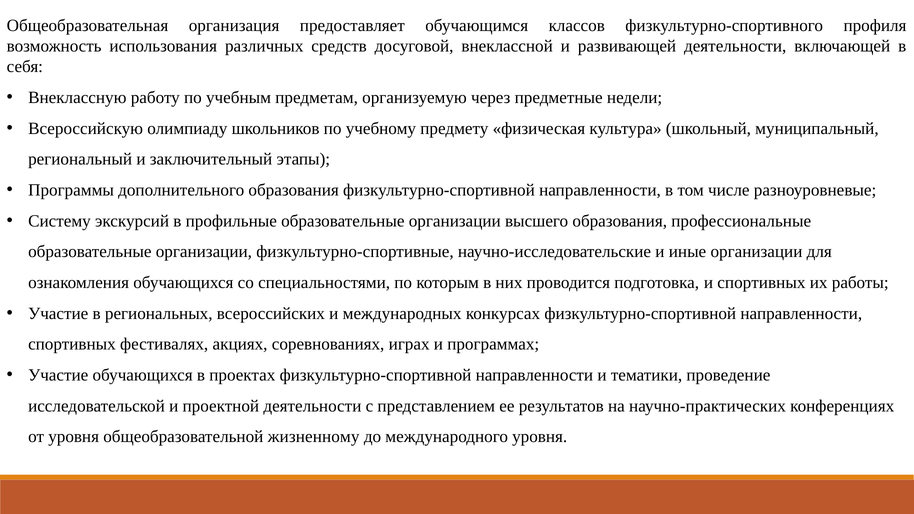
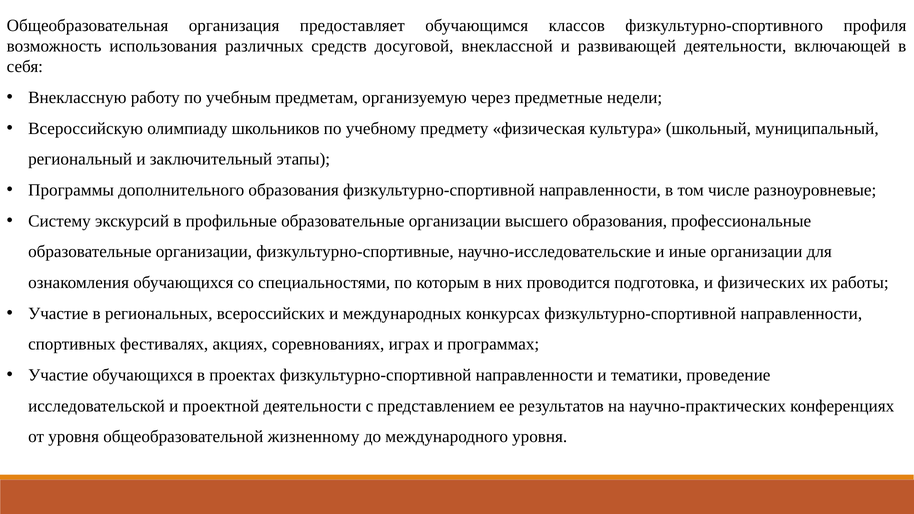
и спортивных: спортивных -> физических
